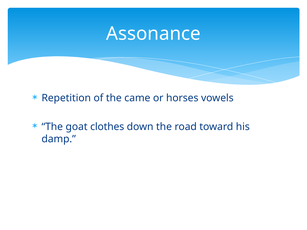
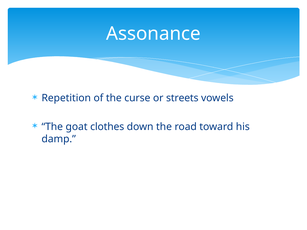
came: came -> curse
horses: horses -> streets
